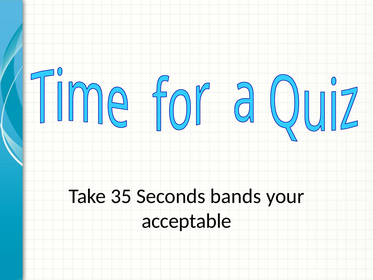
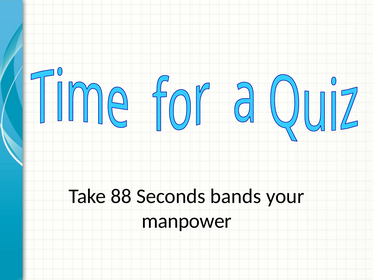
35: 35 -> 88
acceptable: acceptable -> manpower
